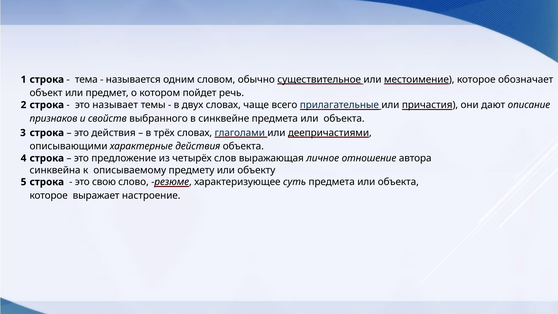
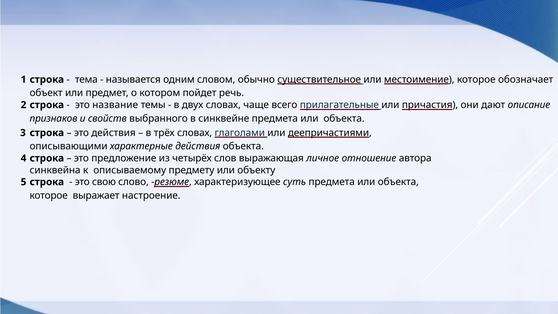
называет: называет -> название
